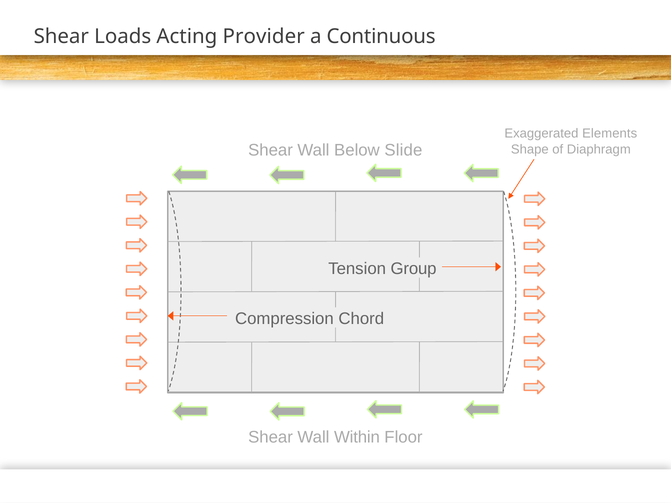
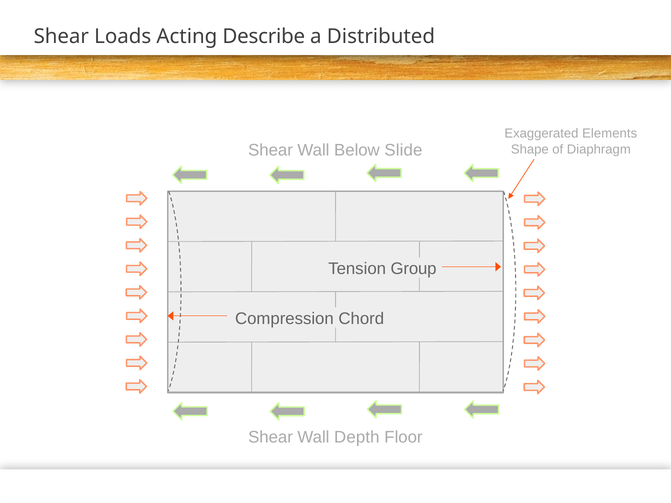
Provider: Provider -> Describe
Continuous: Continuous -> Distributed
Within: Within -> Depth
